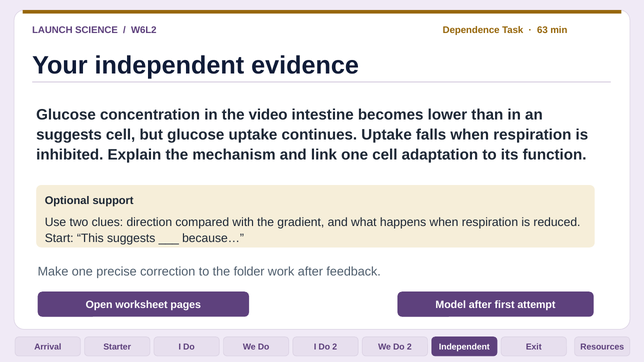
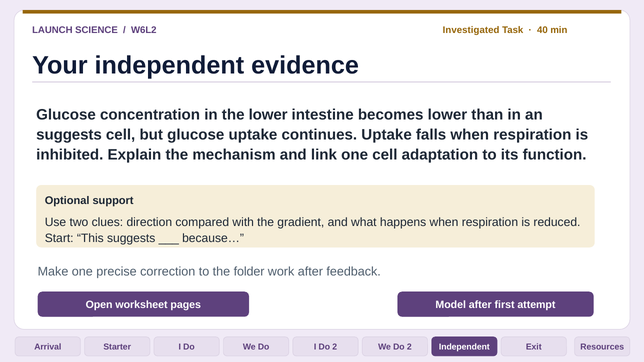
Dependence: Dependence -> Investigated
63: 63 -> 40
the video: video -> lower
